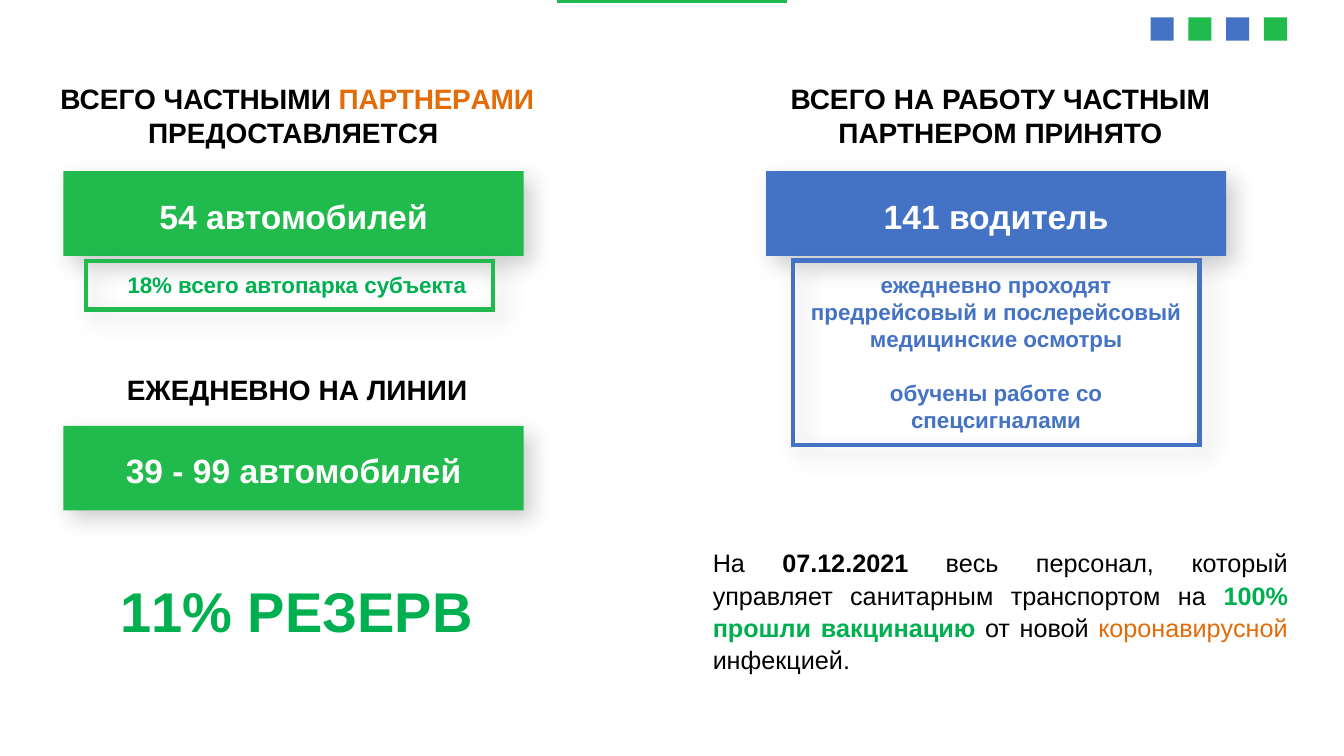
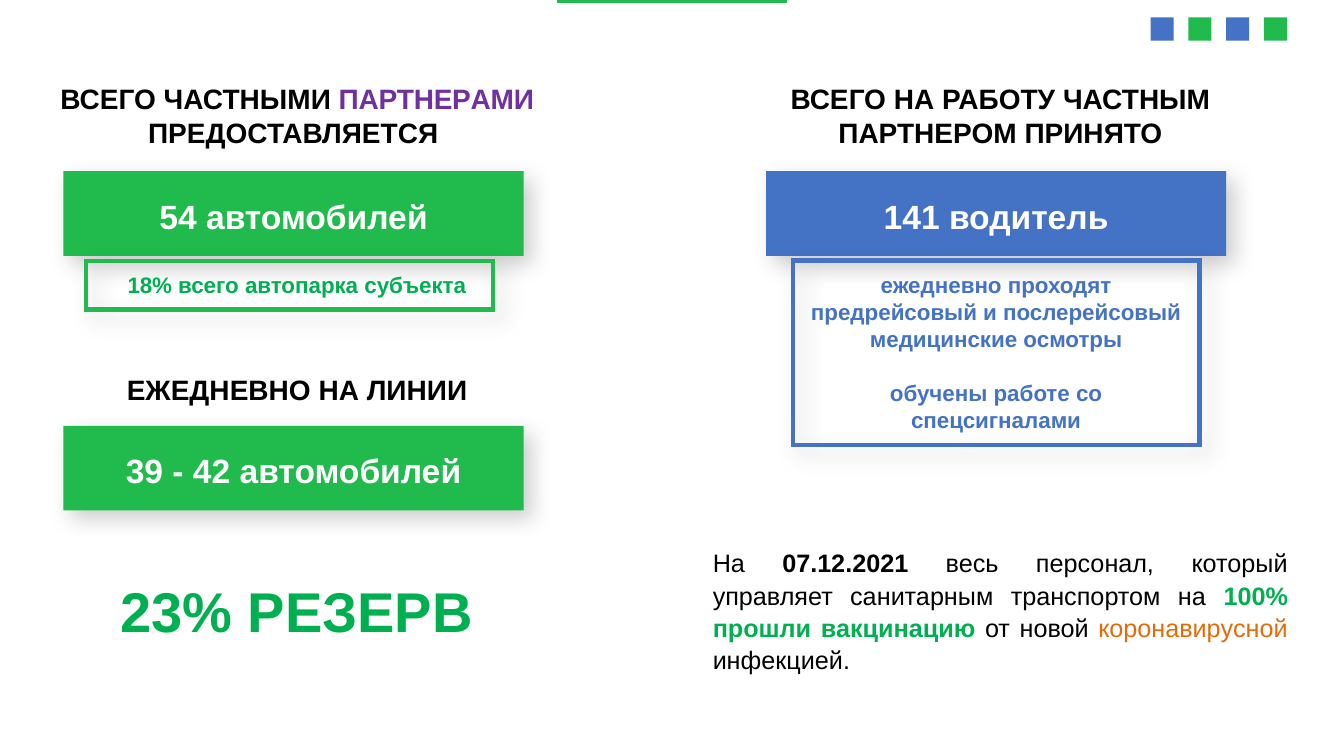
ПАРТНЕРАМИ colour: orange -> purple
99: 99 -> 42
11%: 11% -> 23%
